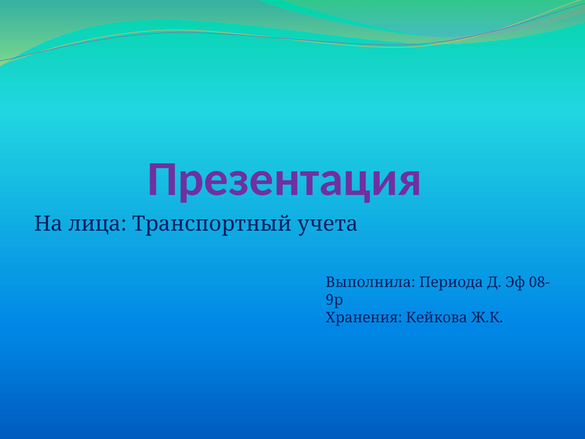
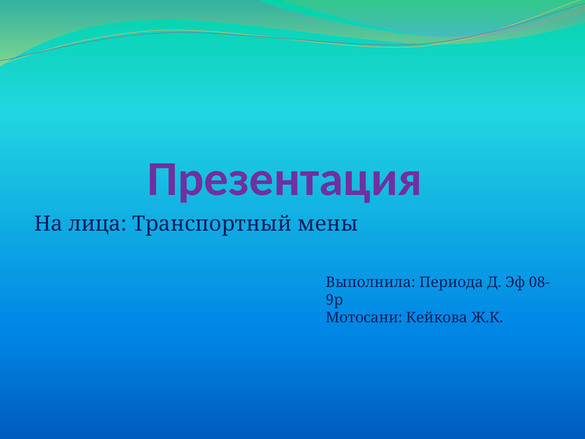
учета: учета -> мены
Хранения: Хранения -> Мотосани
